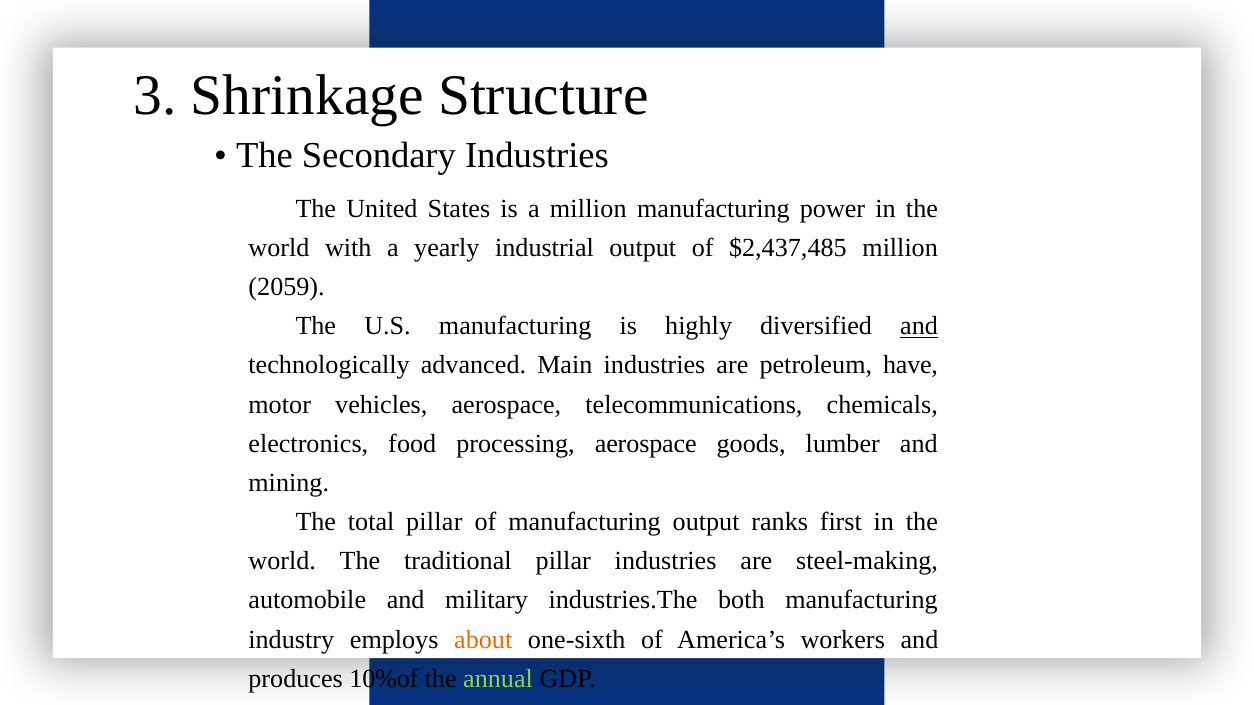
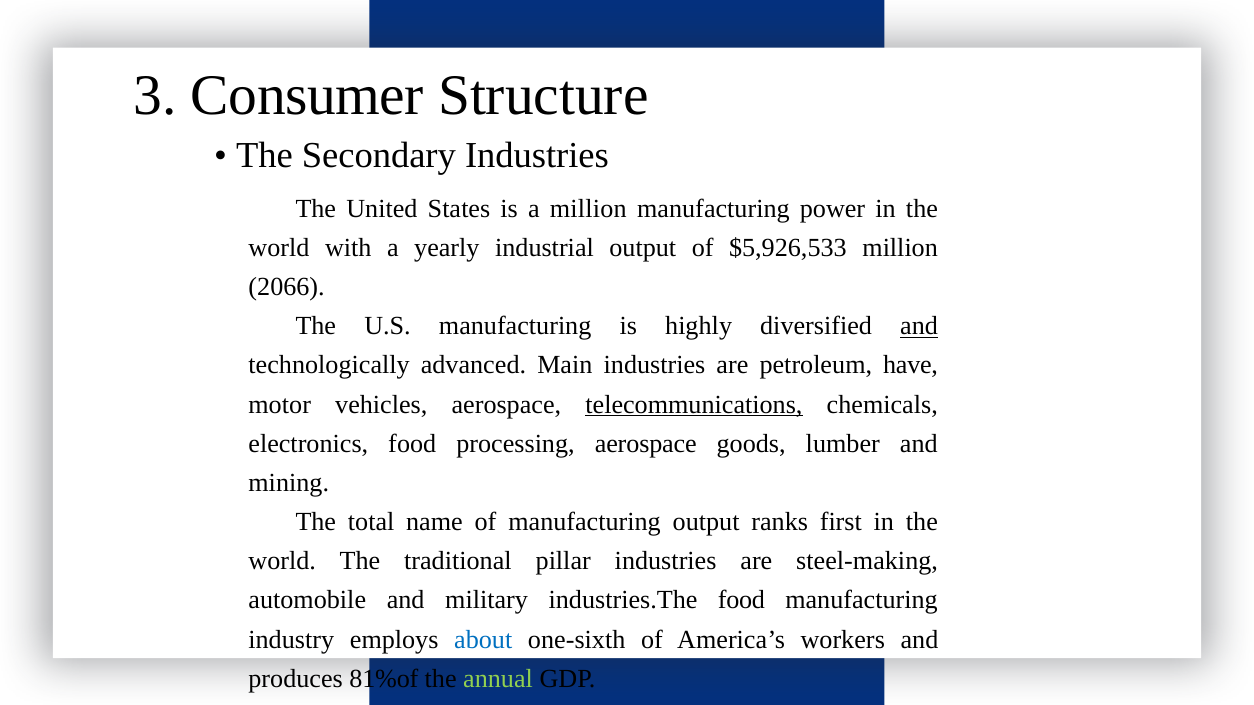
Shrinkage: Shrinkage -> Consumer
$2,437,485: $2,437,485 -> $5,926,533
2059: 2059 -> 2066
telecommunications underline: none -> present
total pillar: pillar -> name
industries.The both: both -> food
about colour: orange -> blue
10%of: 10%of -> 81%of
